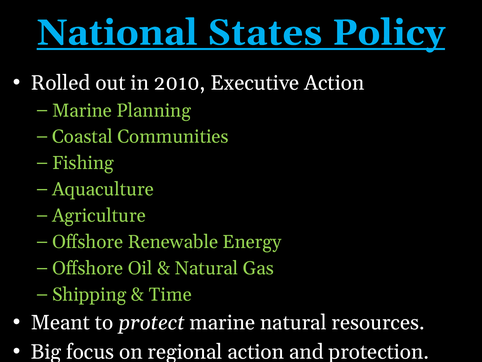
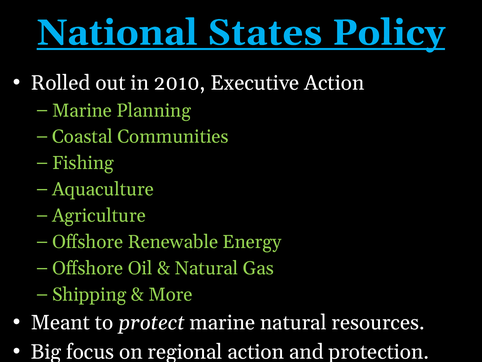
Time: Time -> More
